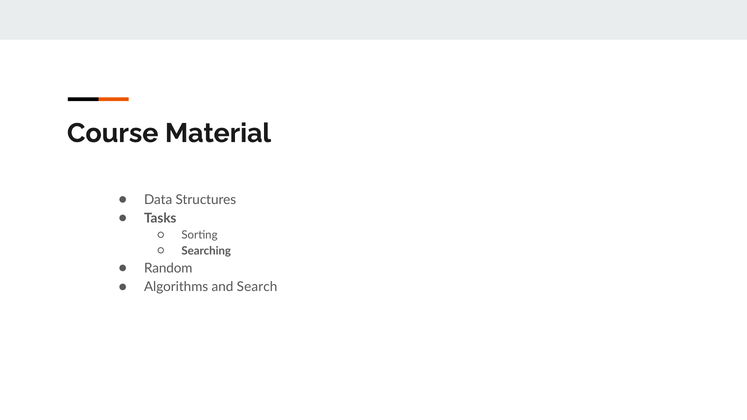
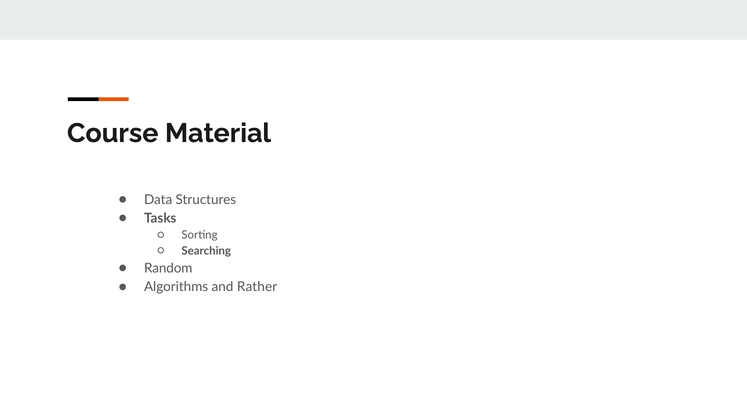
Search: Search -> Rather
